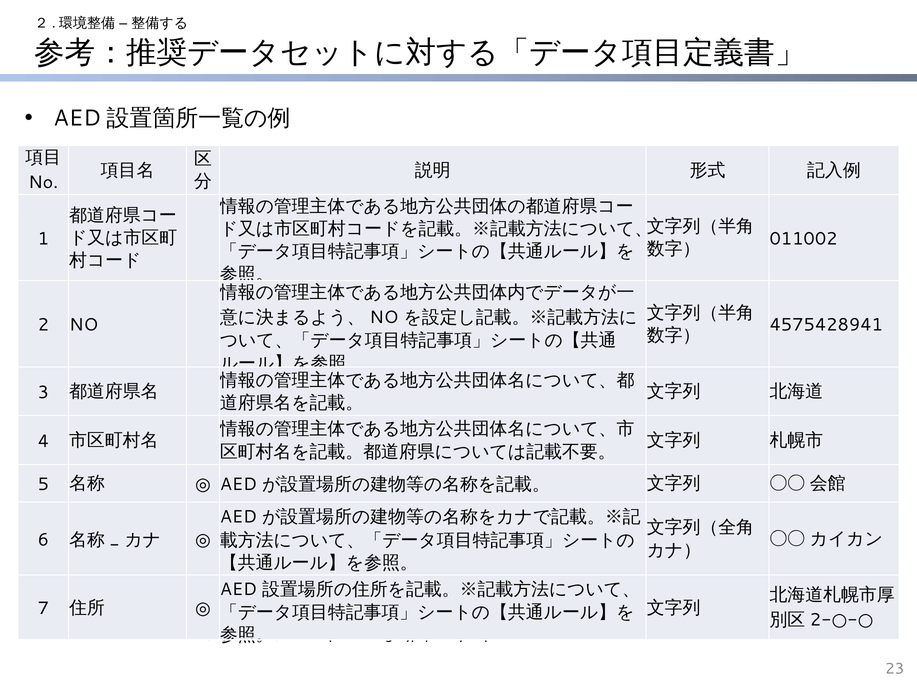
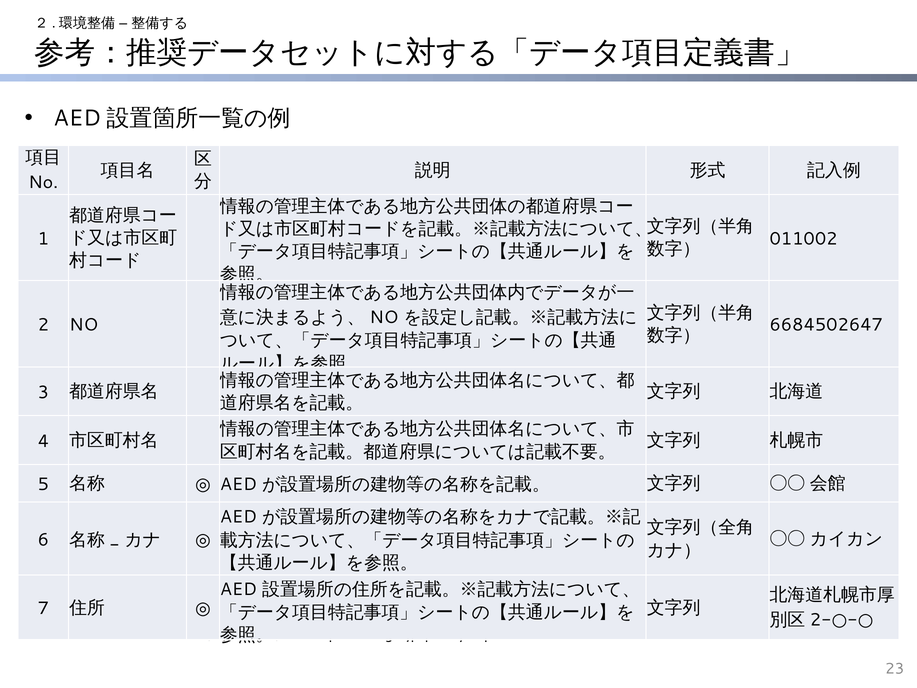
4575428941: 4575428941 -> 6684502647
